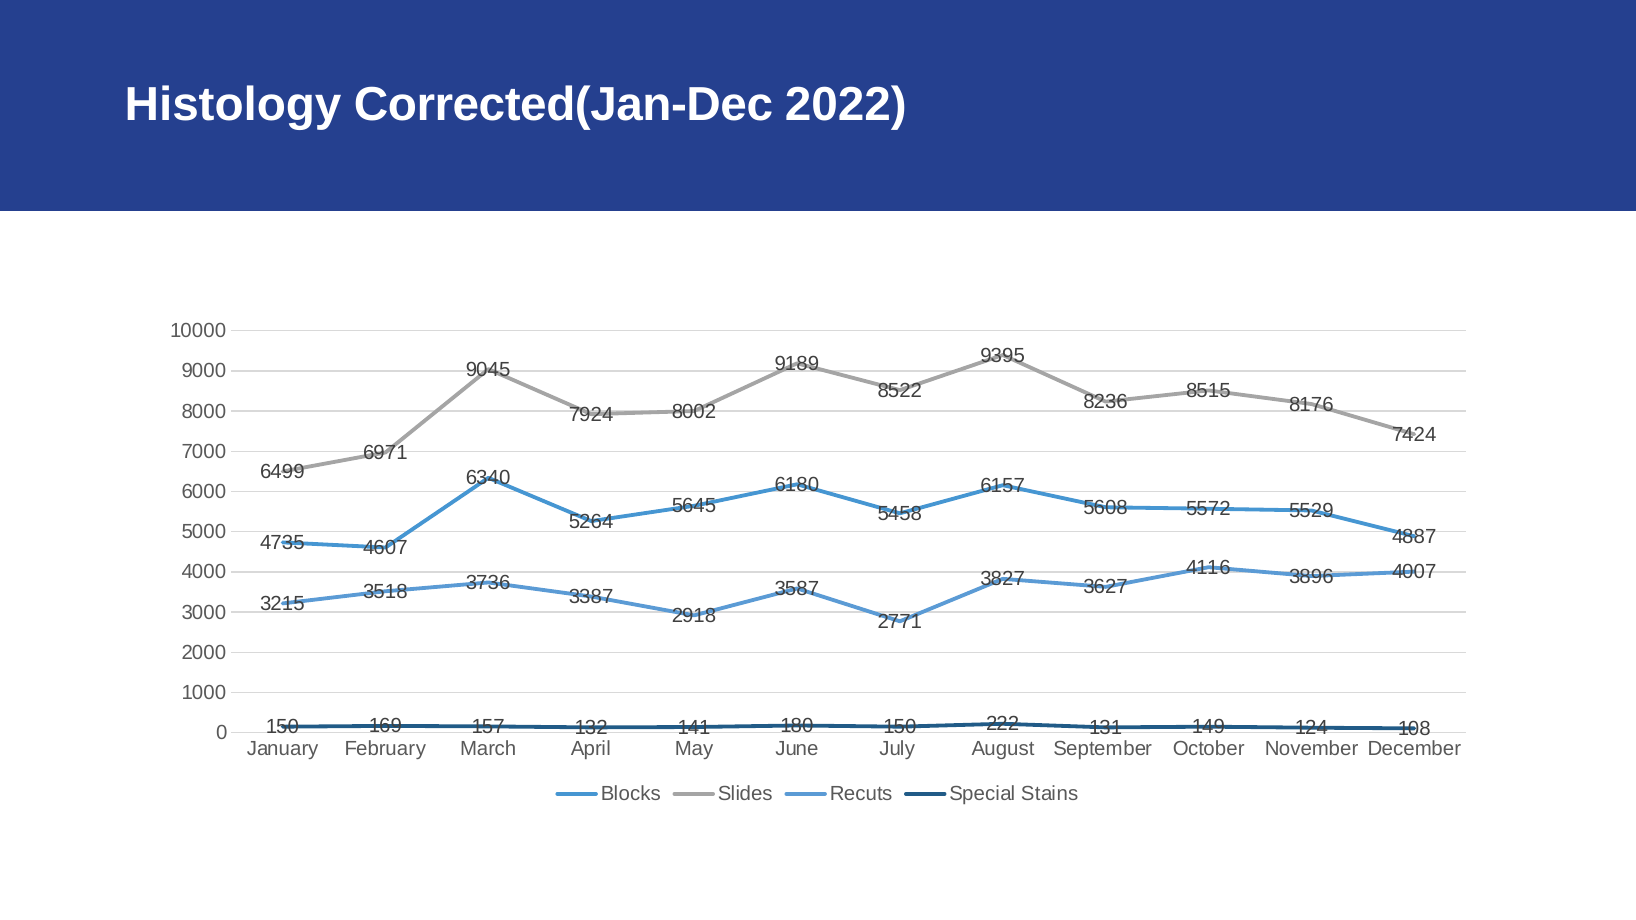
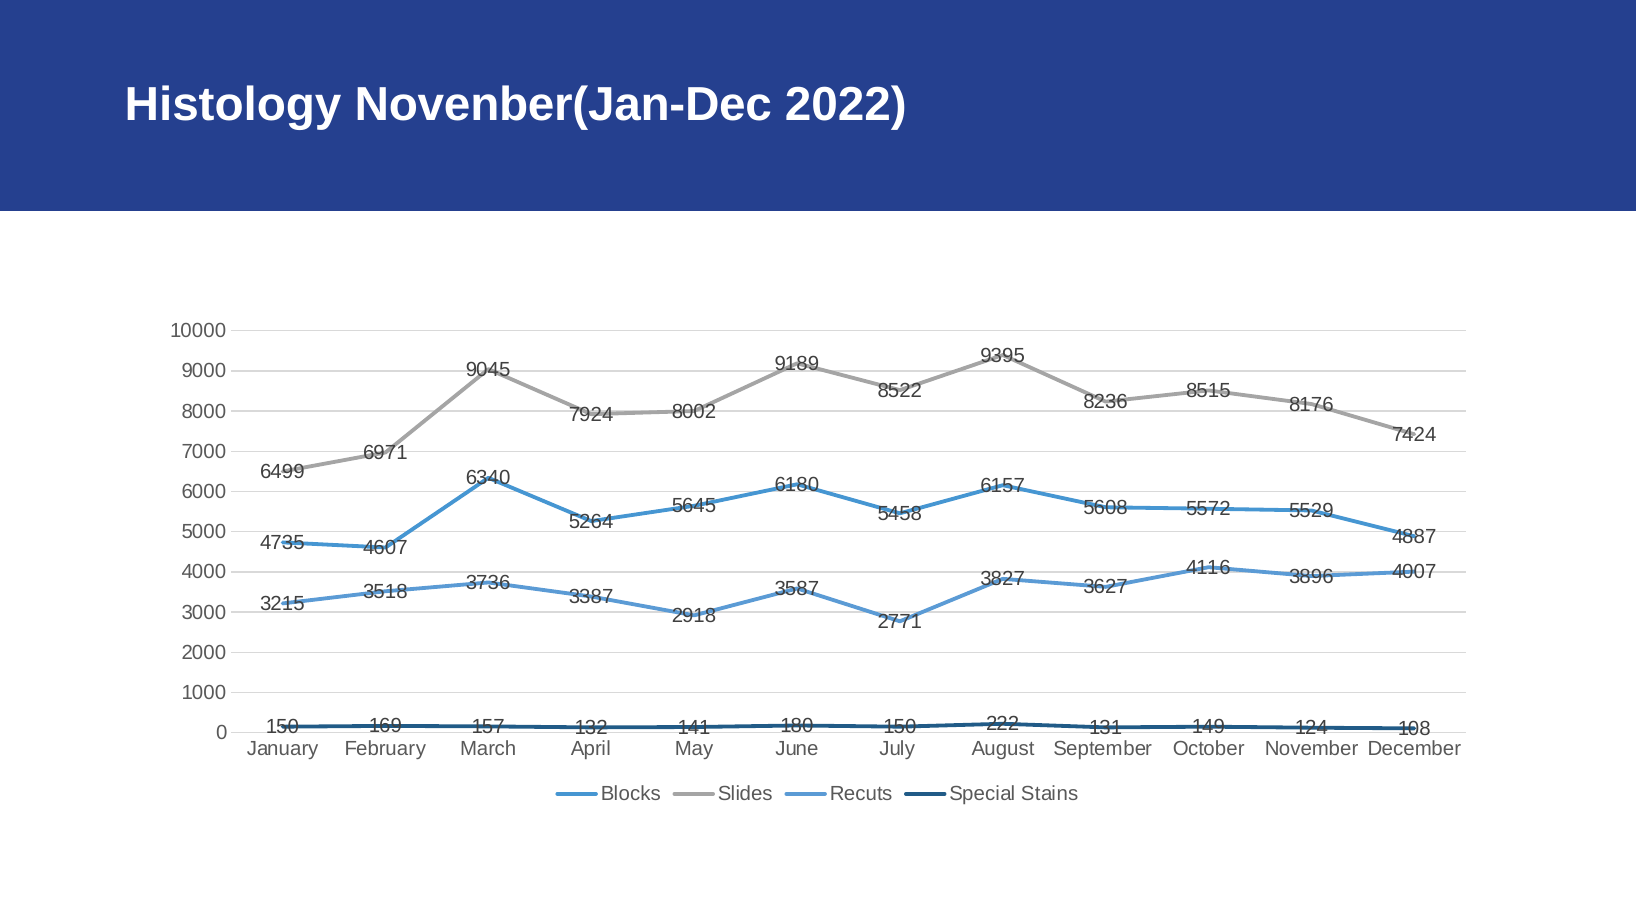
Corrected(Jan-Dec: Corrected(Jan-Dec -> Novenber(Jan-Dec
